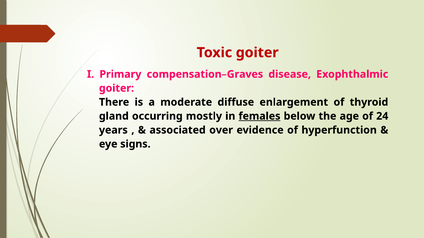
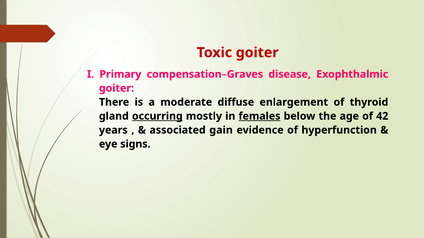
occurring underline: none -> present
24: 24 -> 42
over: over -> gain
